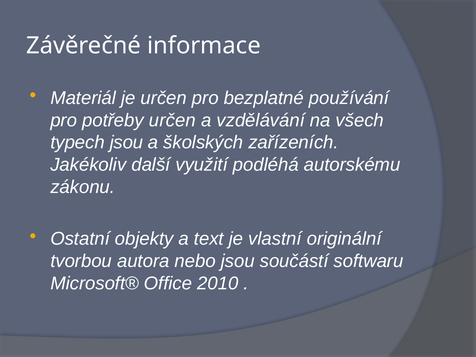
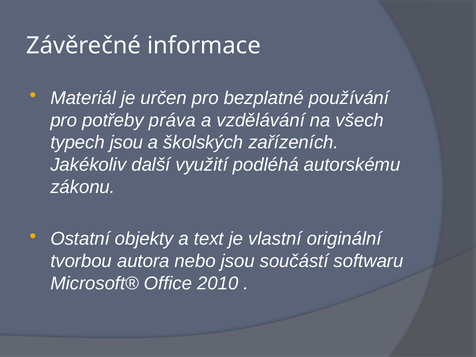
potřeby určen: určen -> práva
